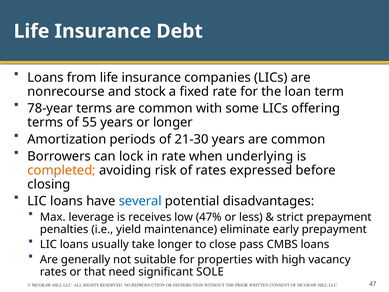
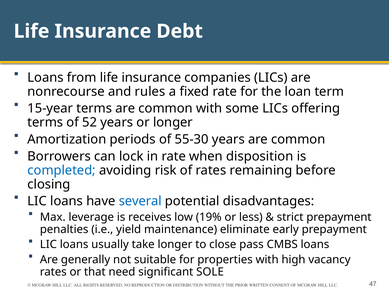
stock: stock -> rules
78-year: 78-year -> 15-year
55: 55 -> 52
21-30: 21-30 -> 55-30
underlying: underlying -> disposition
completed colour: orange -> blue
expressed: expressed -> remaining
47%: 47% -> 19%
